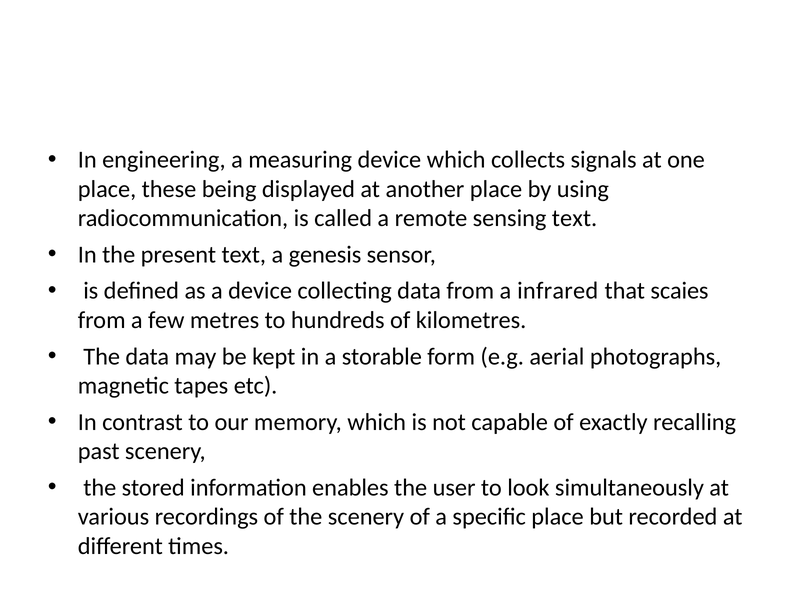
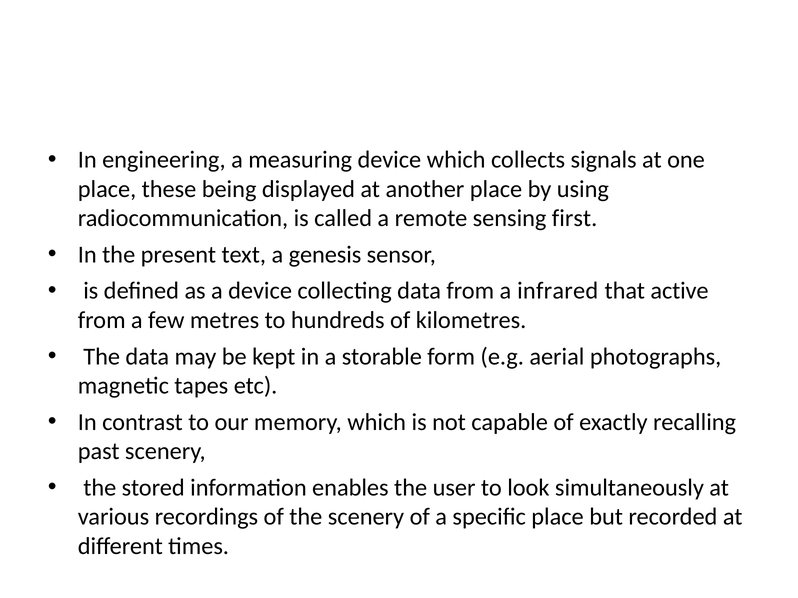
sensing text: text -> first
scaies: scaies -> active
